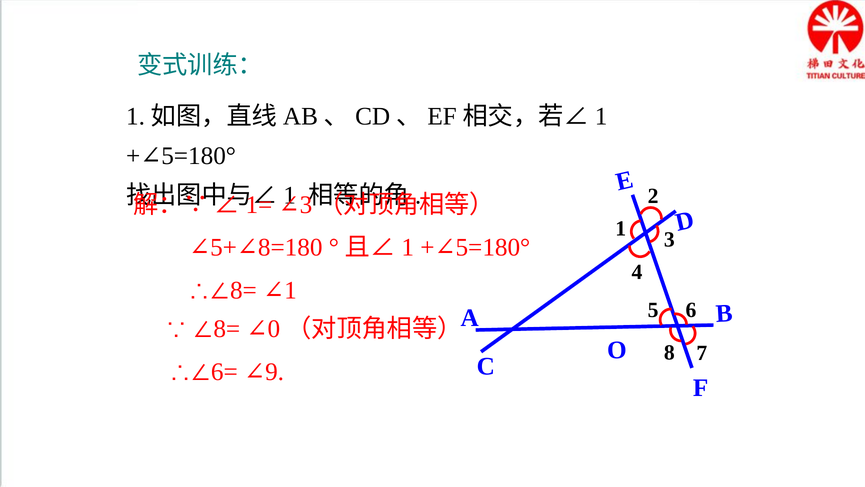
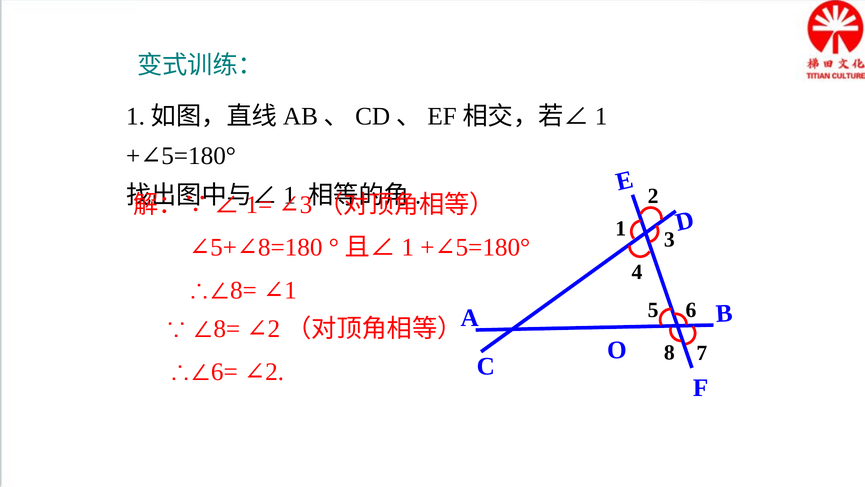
0 at (274, 329): 0 -> 2
9 at (275, 371): 9 -> 2
